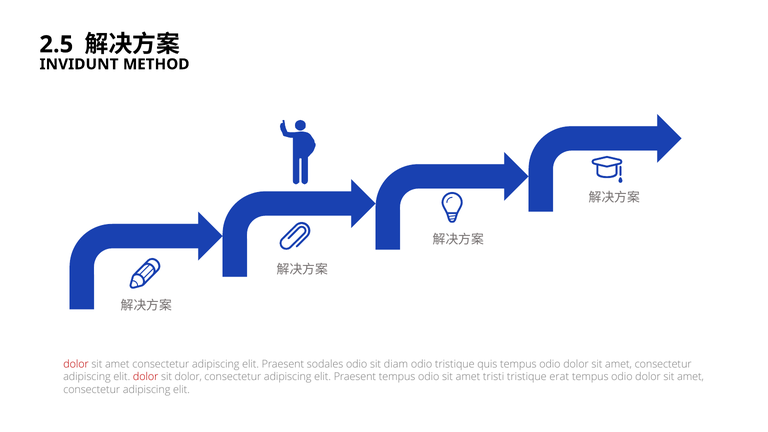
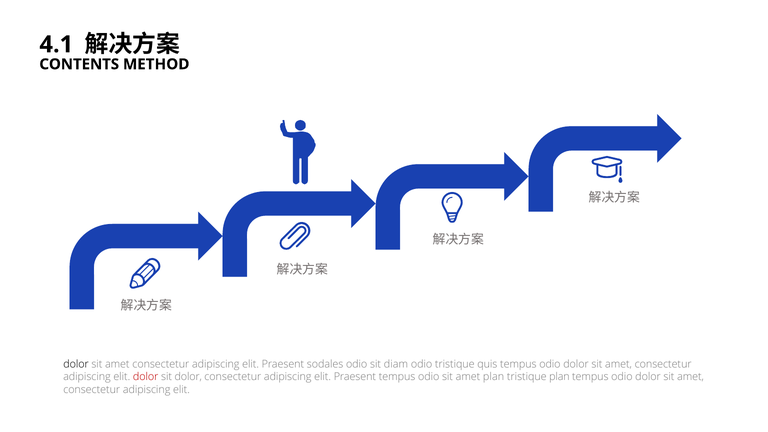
2.5: 2.5 -> 4.1
INVIDUNT: INVIDUNT -> CONTENTS
dolor at (76, 364) colour: red -> black
amet tristi: tristi -> plan
tristique erat: erat -> plan
